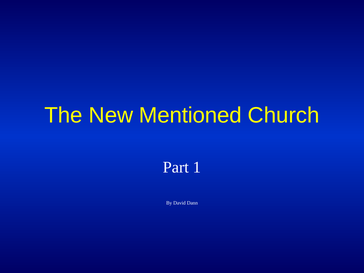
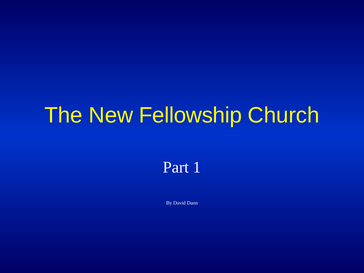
Mentioned: Mentioned -> Fellowship
